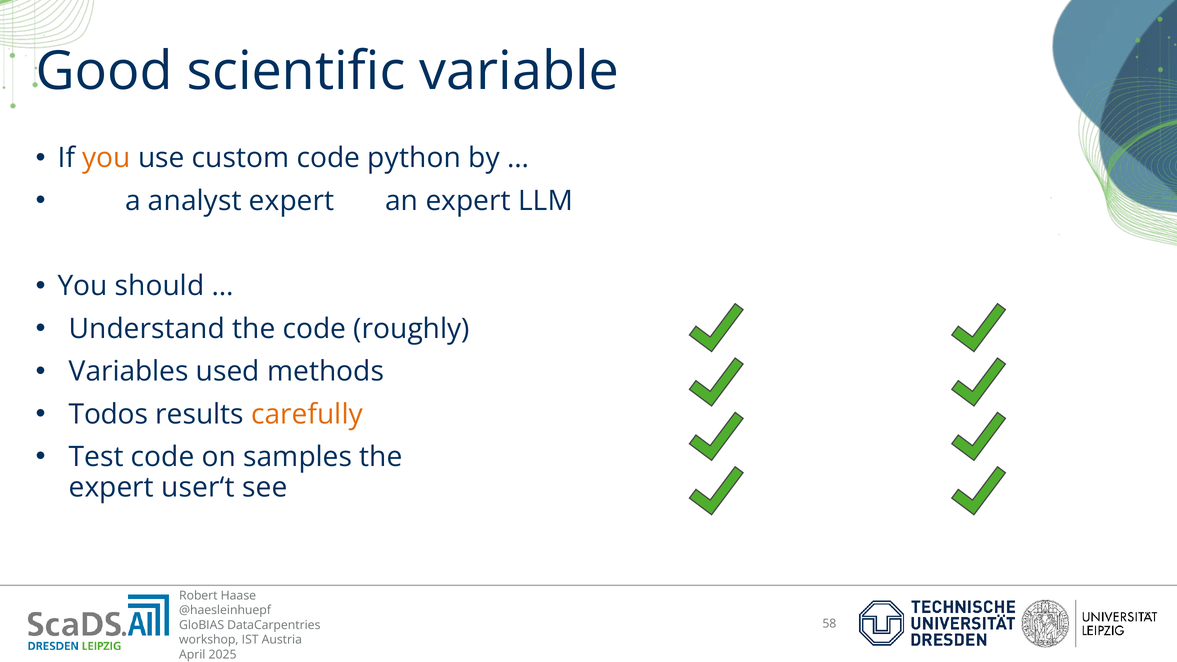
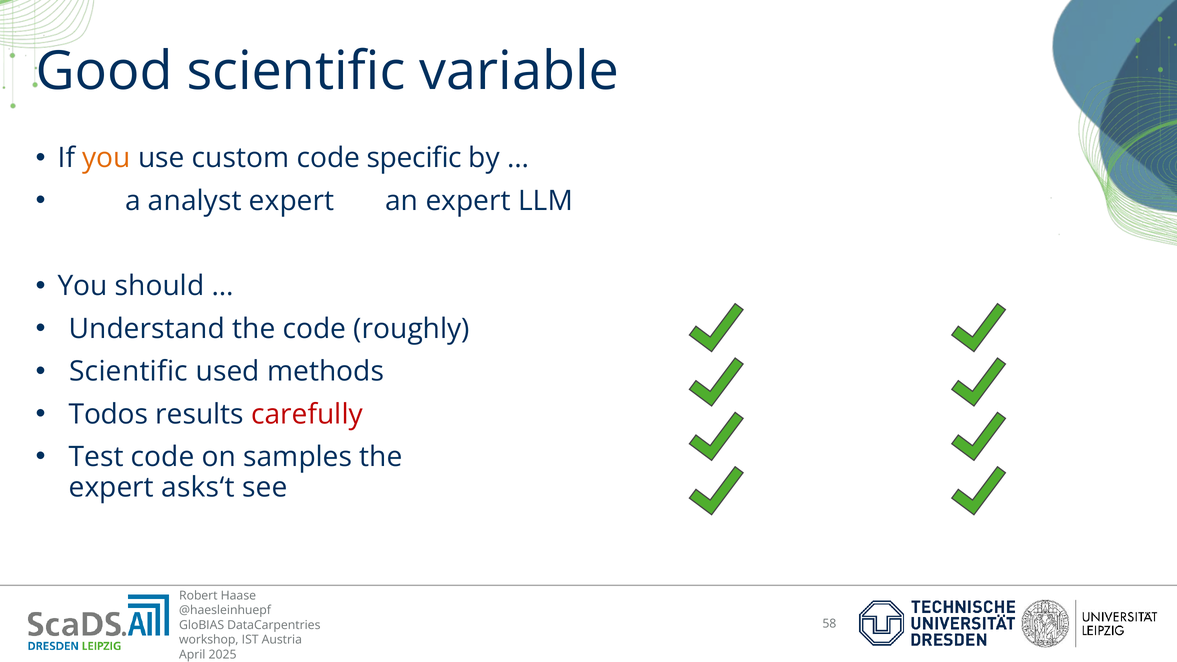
python: python -> specific
Variables at (129, 372): Variables -> Scientific
carefully colour: orange -> red
user‘t: user‘t -> asks‘t
